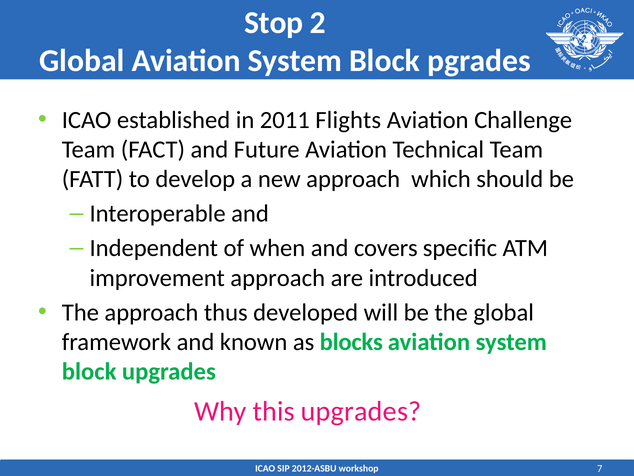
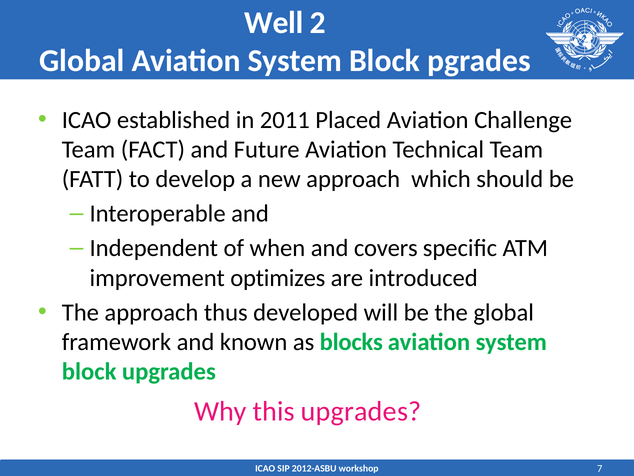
Stop: Stop -> Well
Flights: Flights -> Placed
improvement approach: approach -> optimizes
